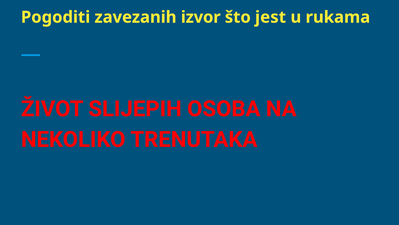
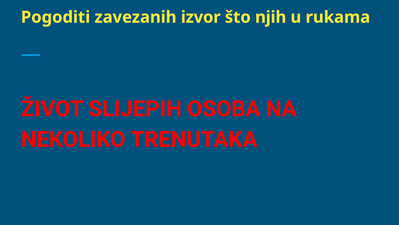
jest: jest -> njih
